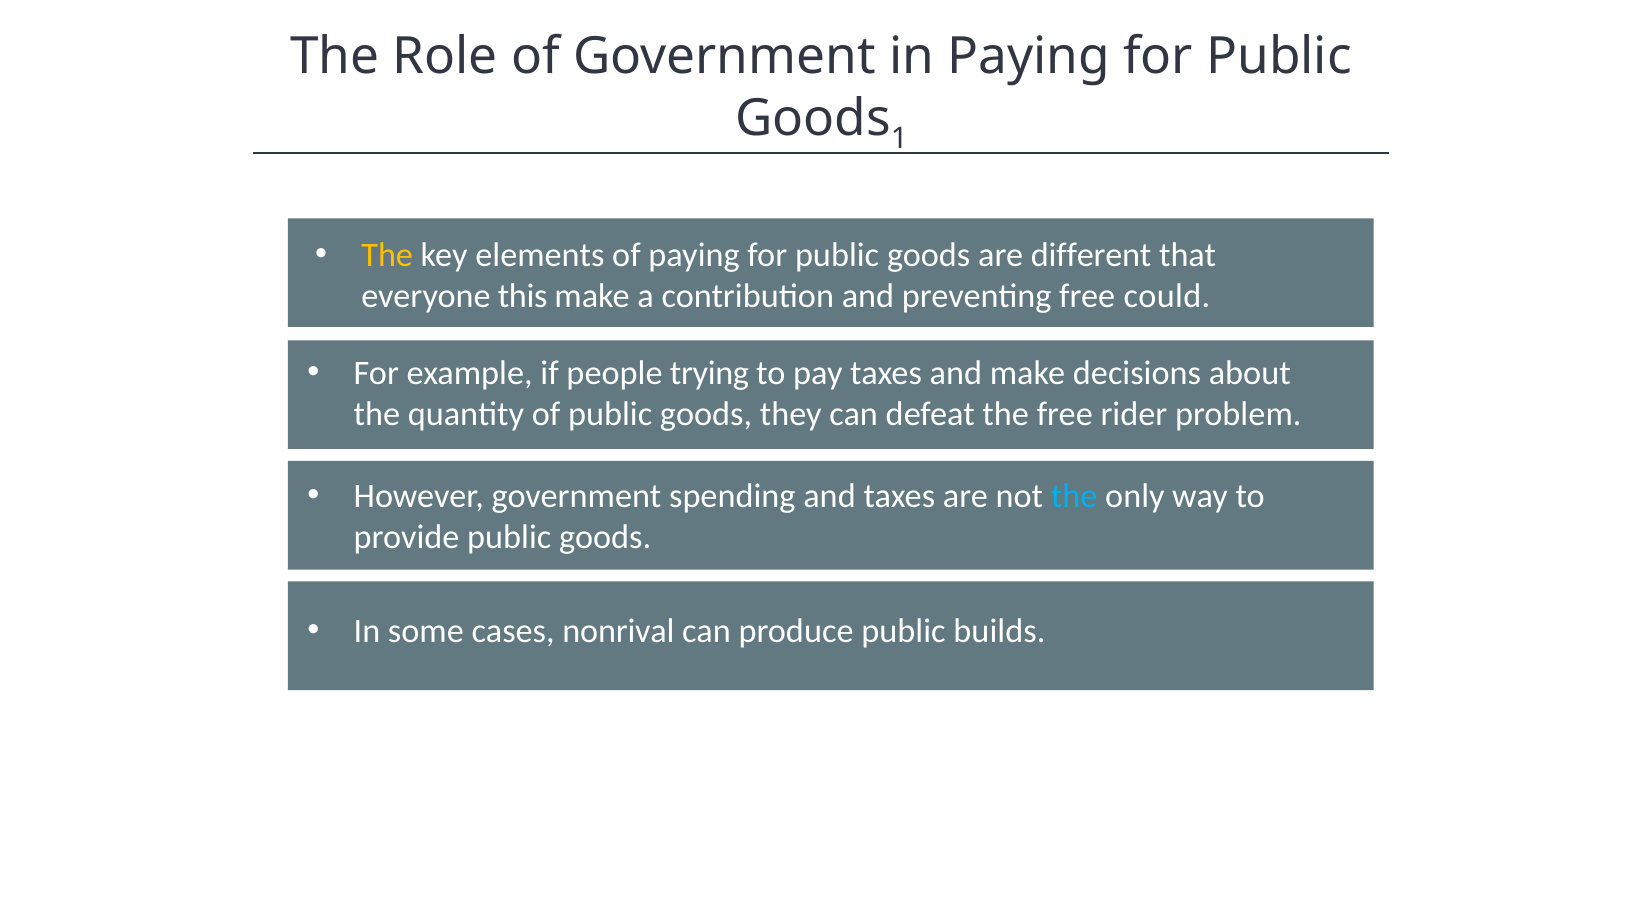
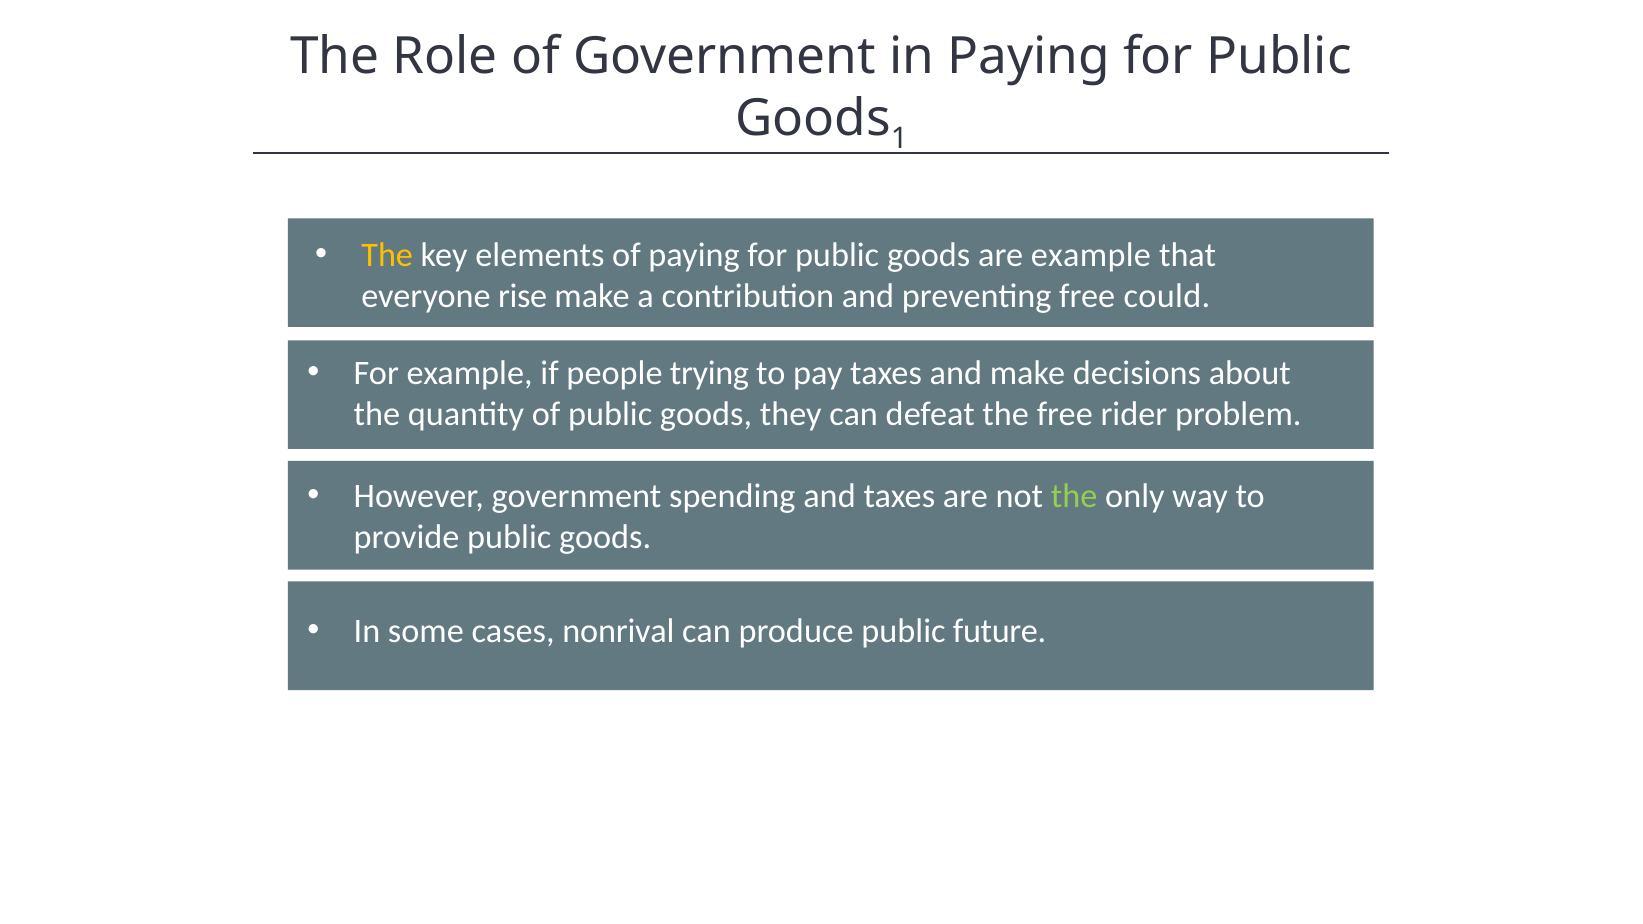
are different: different -> example
this: this -> rise
the at (1074, 497) colour: light blue -> light green
builds: builds -> future
